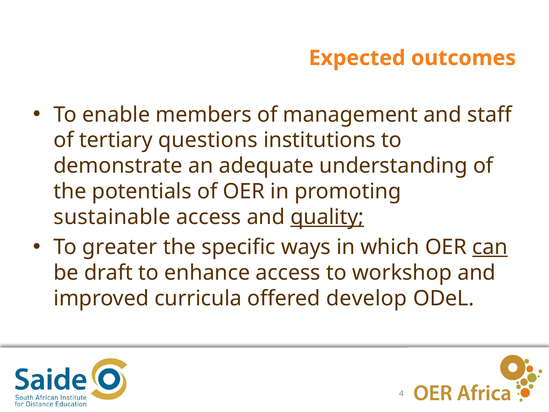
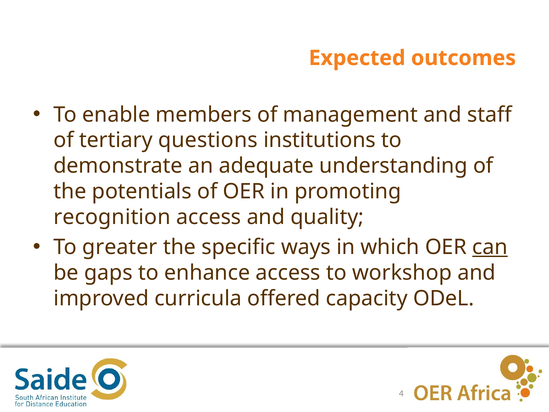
sustainable: sustainable -> recognition
quality underline: present -> none
draft: draft -> gaps
develop: develop -> capacity
